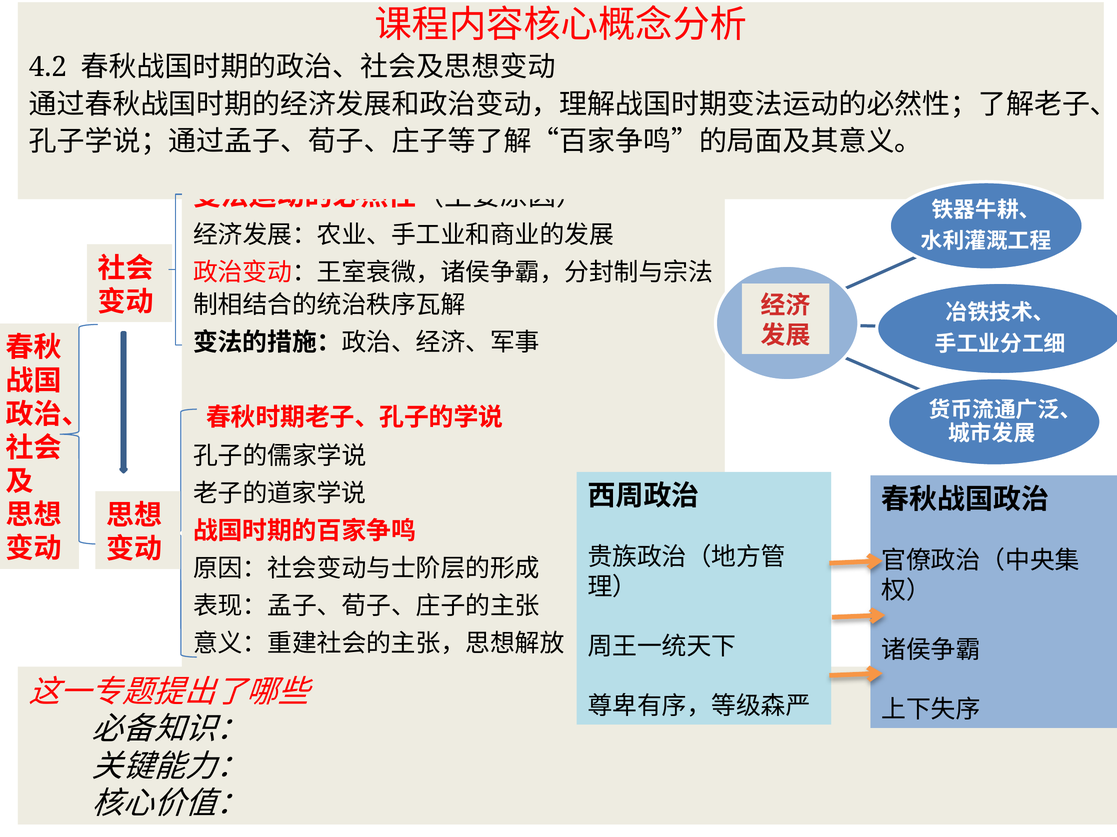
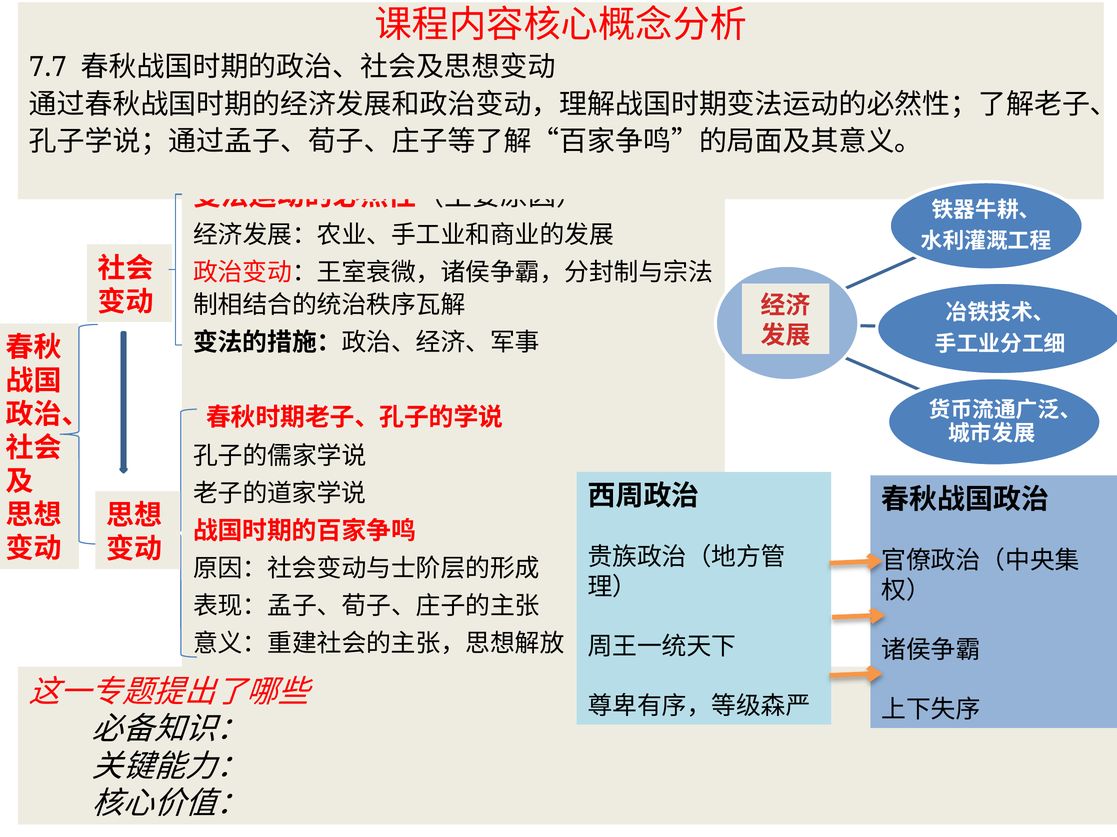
4.2: 4.2 -> 7.7
